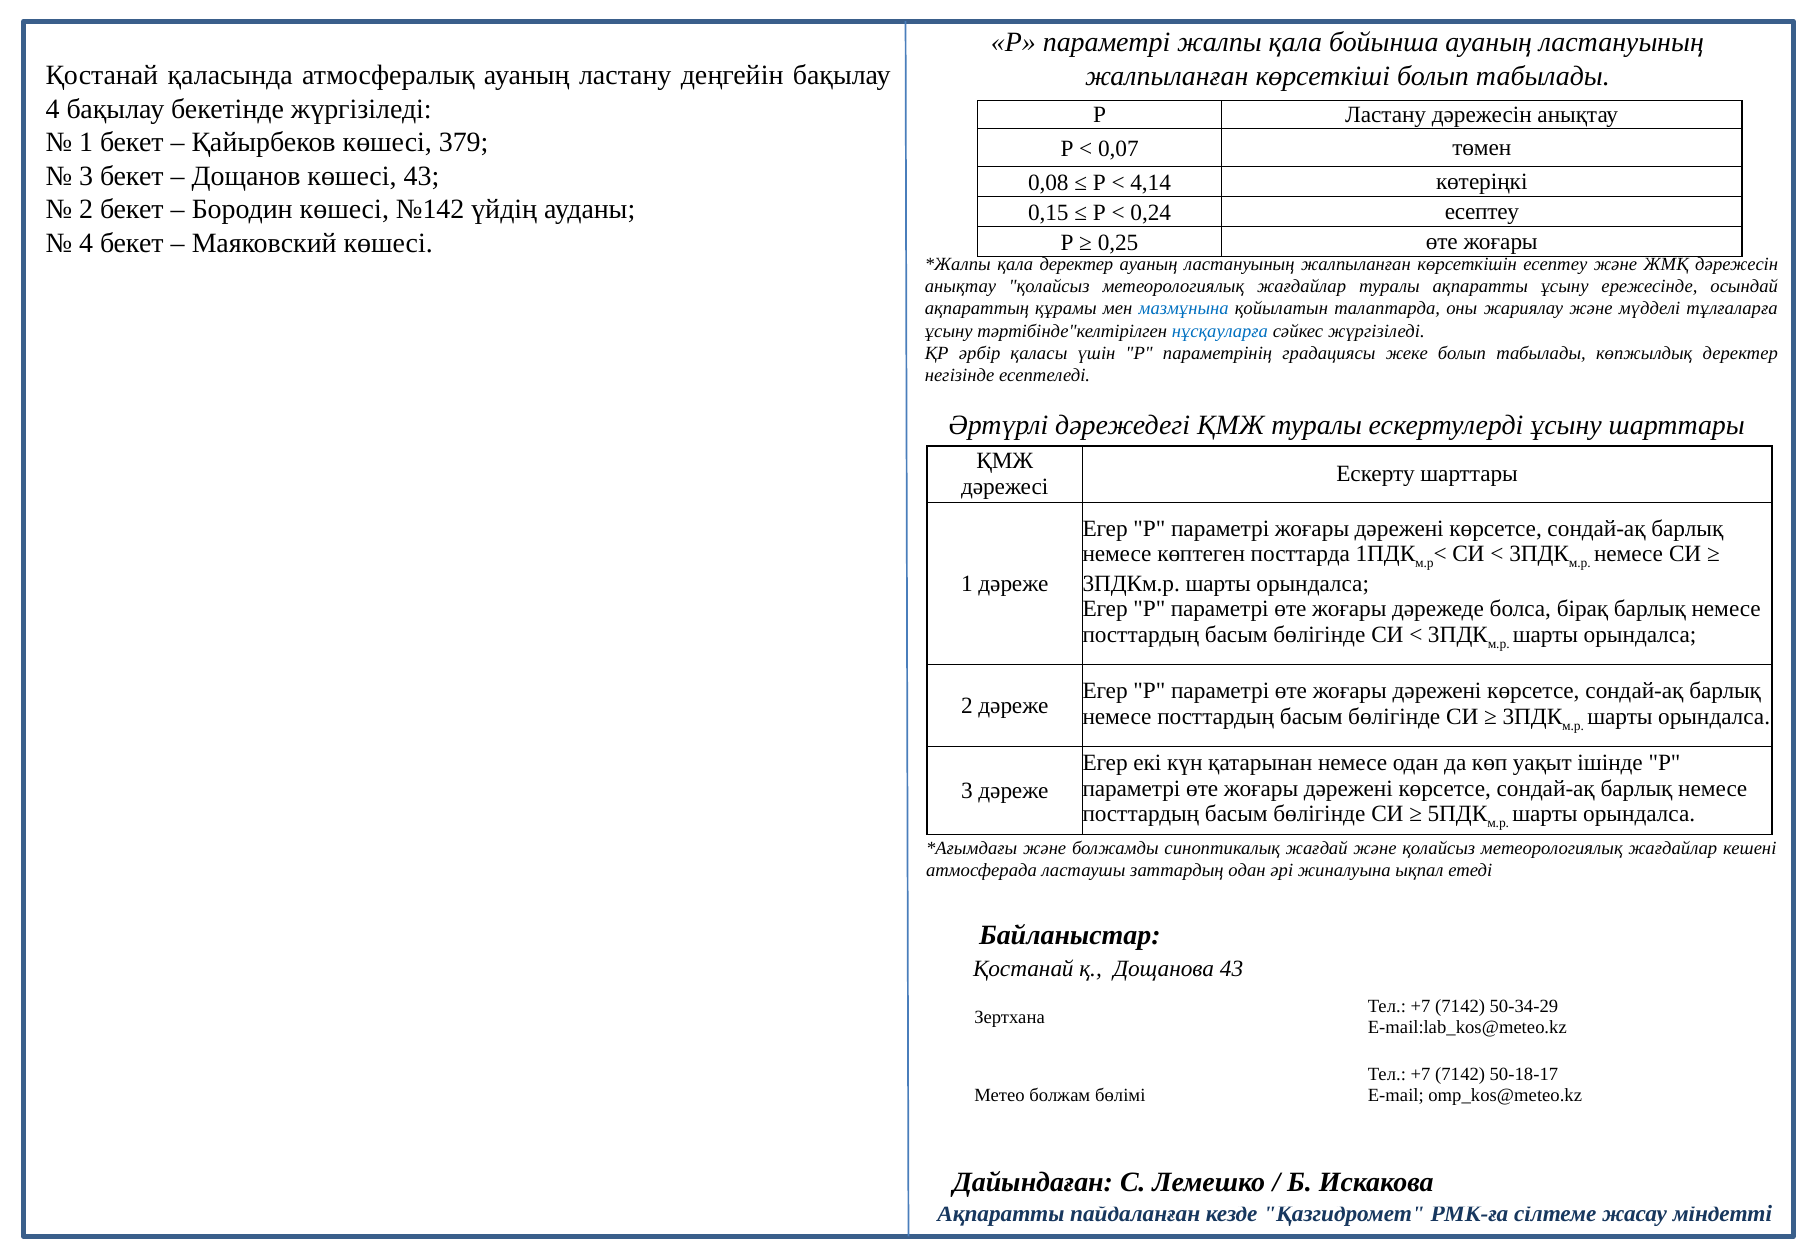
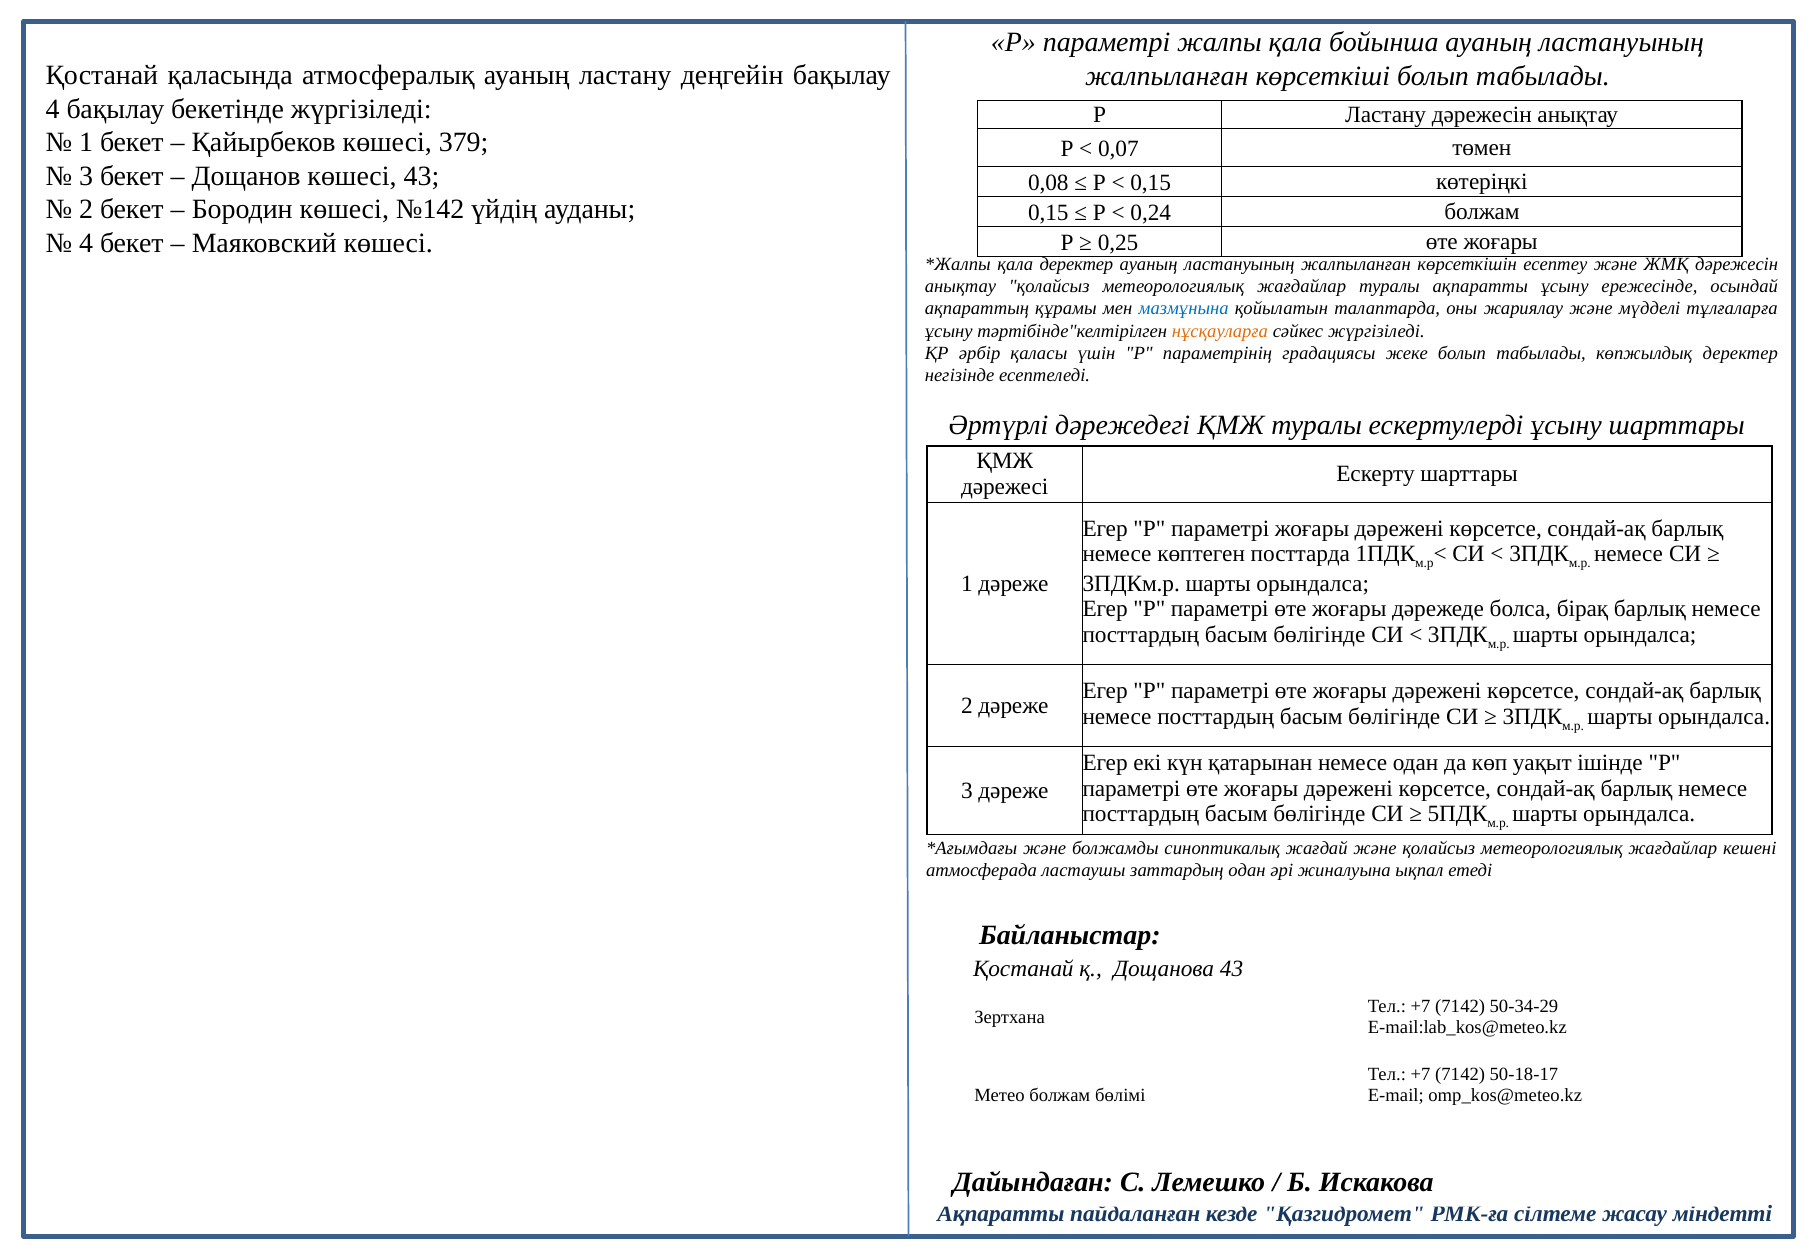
4,14 at (1151, 183): 4,14 -> 0,15
0,24 есептеу: есептеу -> болжам
нұсқауларға colour: blue -> orange
